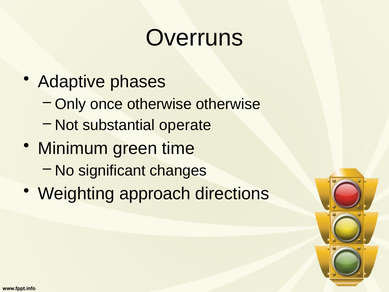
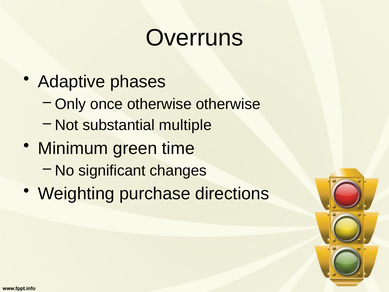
operate: operate -> multiple
approach: approach -> purchase
